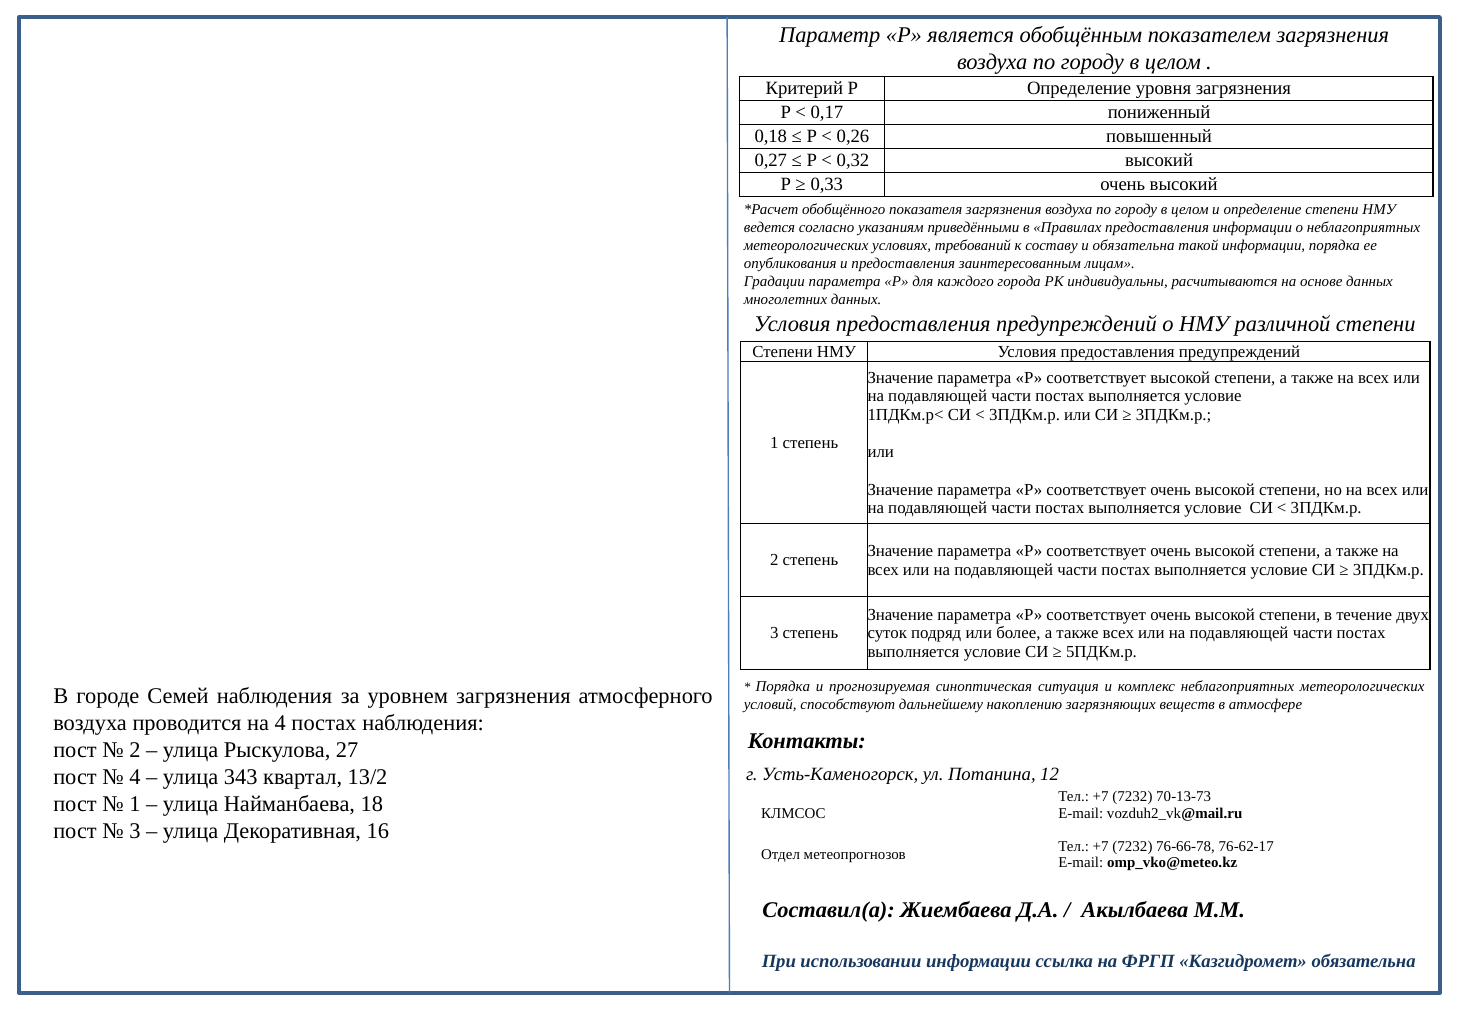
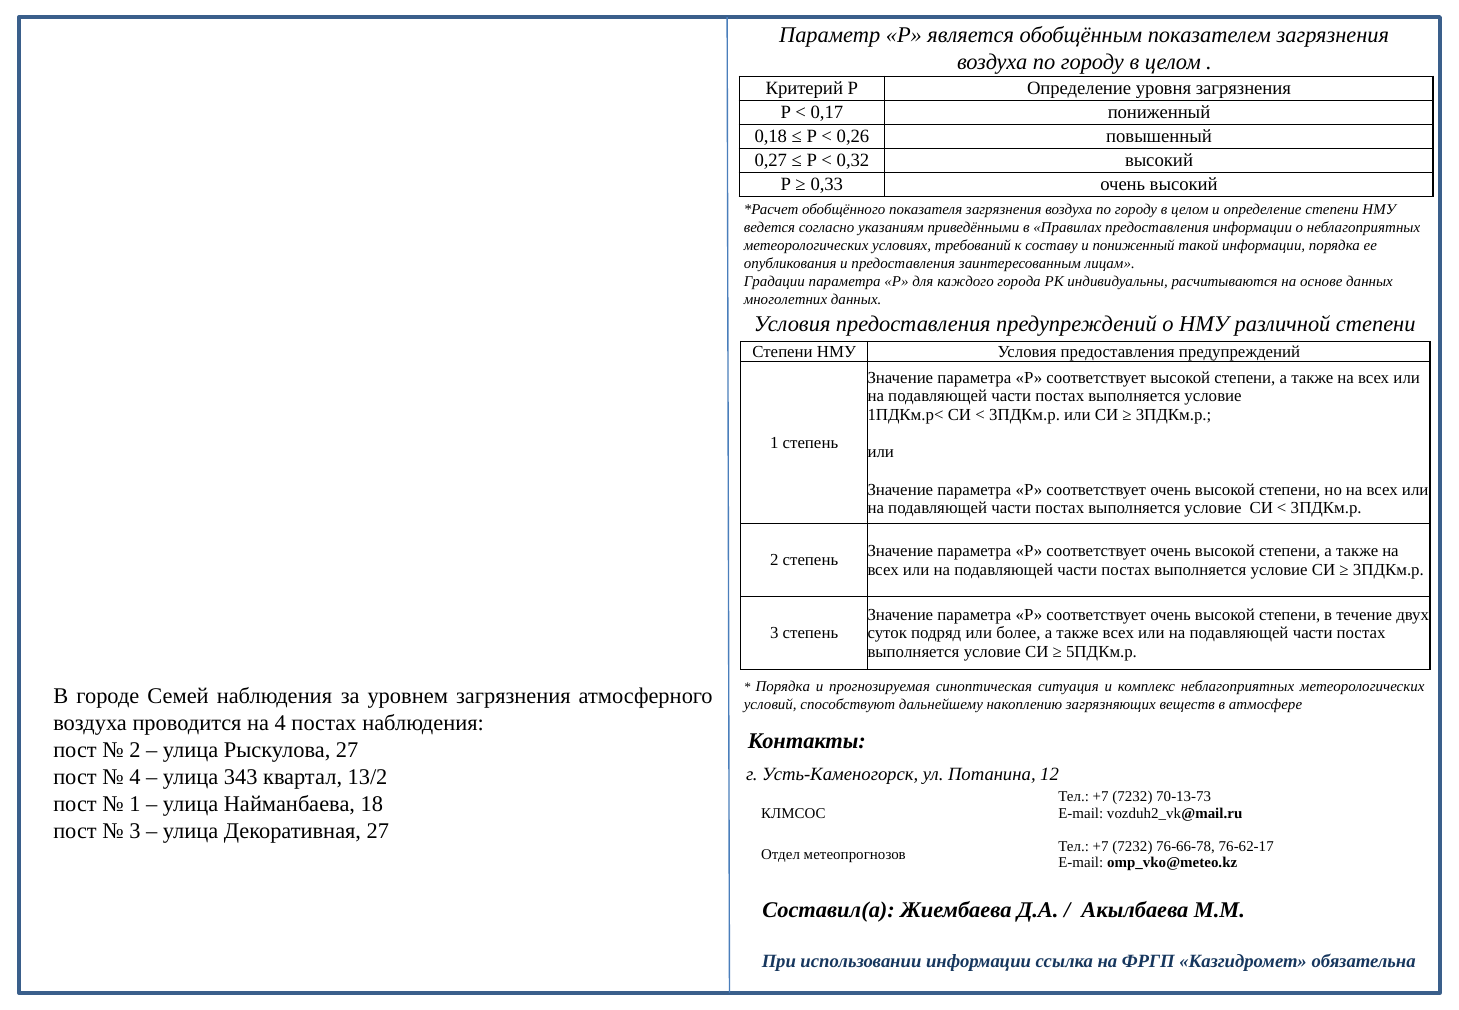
и обязательна: обязательна -> пониженный
Декоративная 16: 16 -> 27
